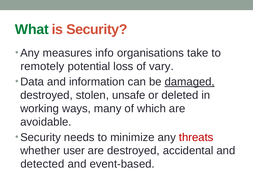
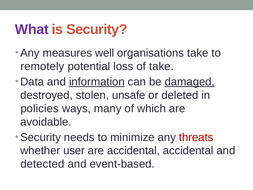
What colour: green -> purple
info: info -> well
of vary: vary -> take
information underline: none -> present
working: working -> policies
are destroyed: destroyed -> accidental
